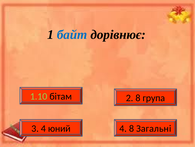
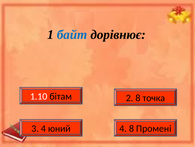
1.10 colour: light green -> white
група: група -> точка
Загальні: Загальні -> Промені
